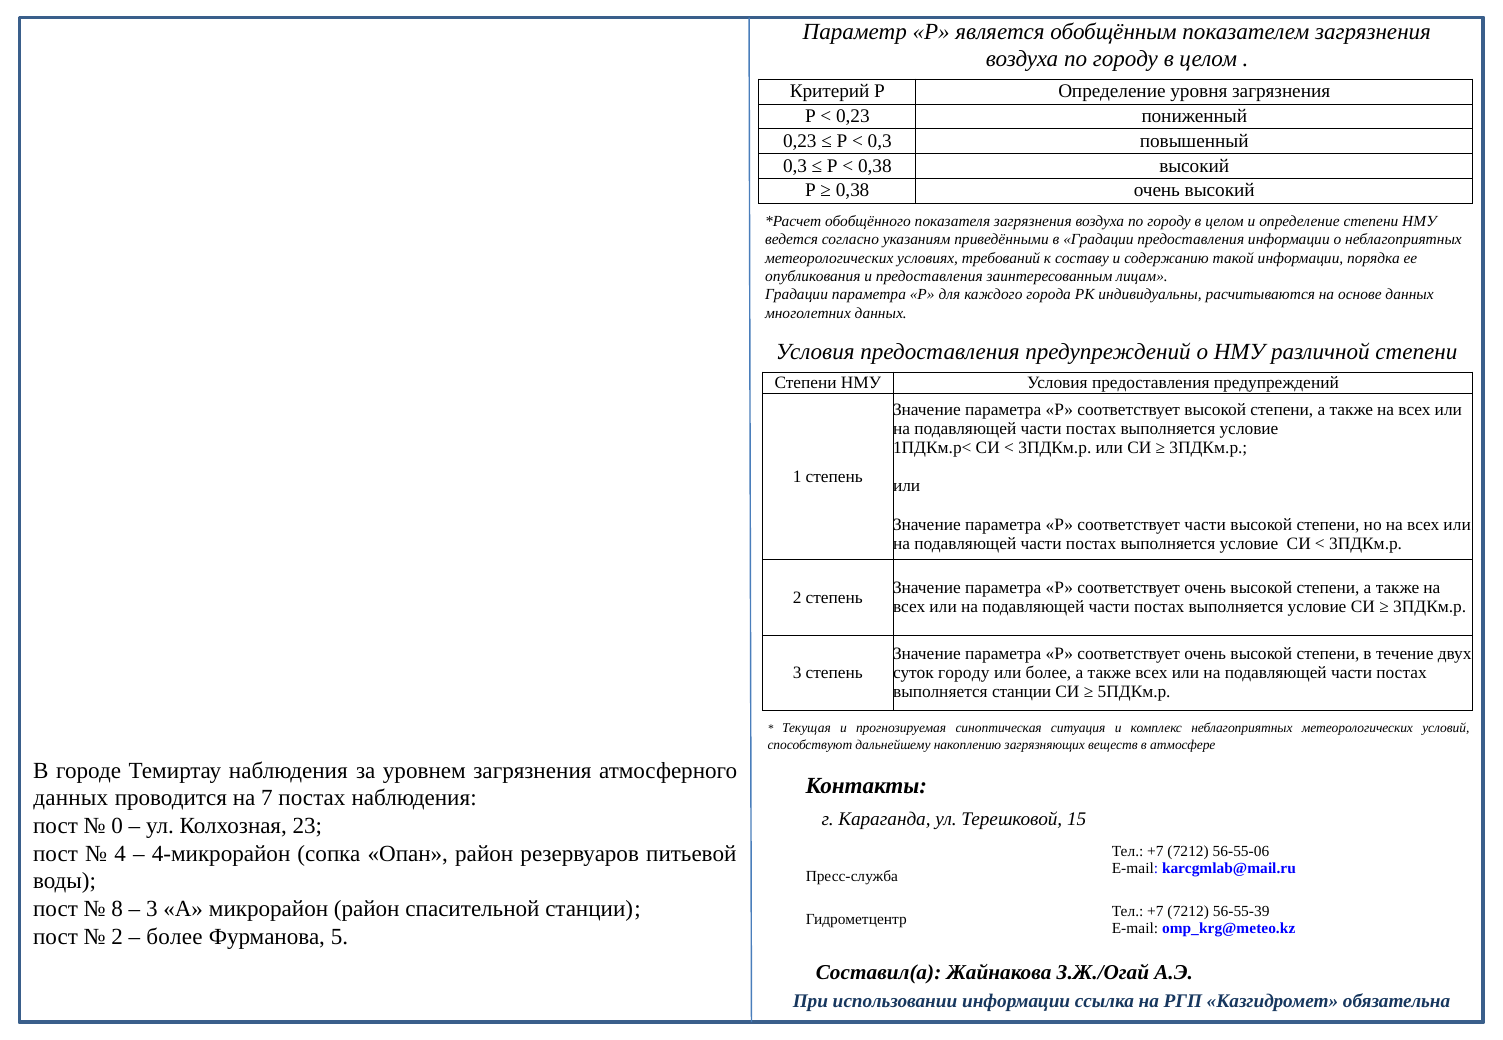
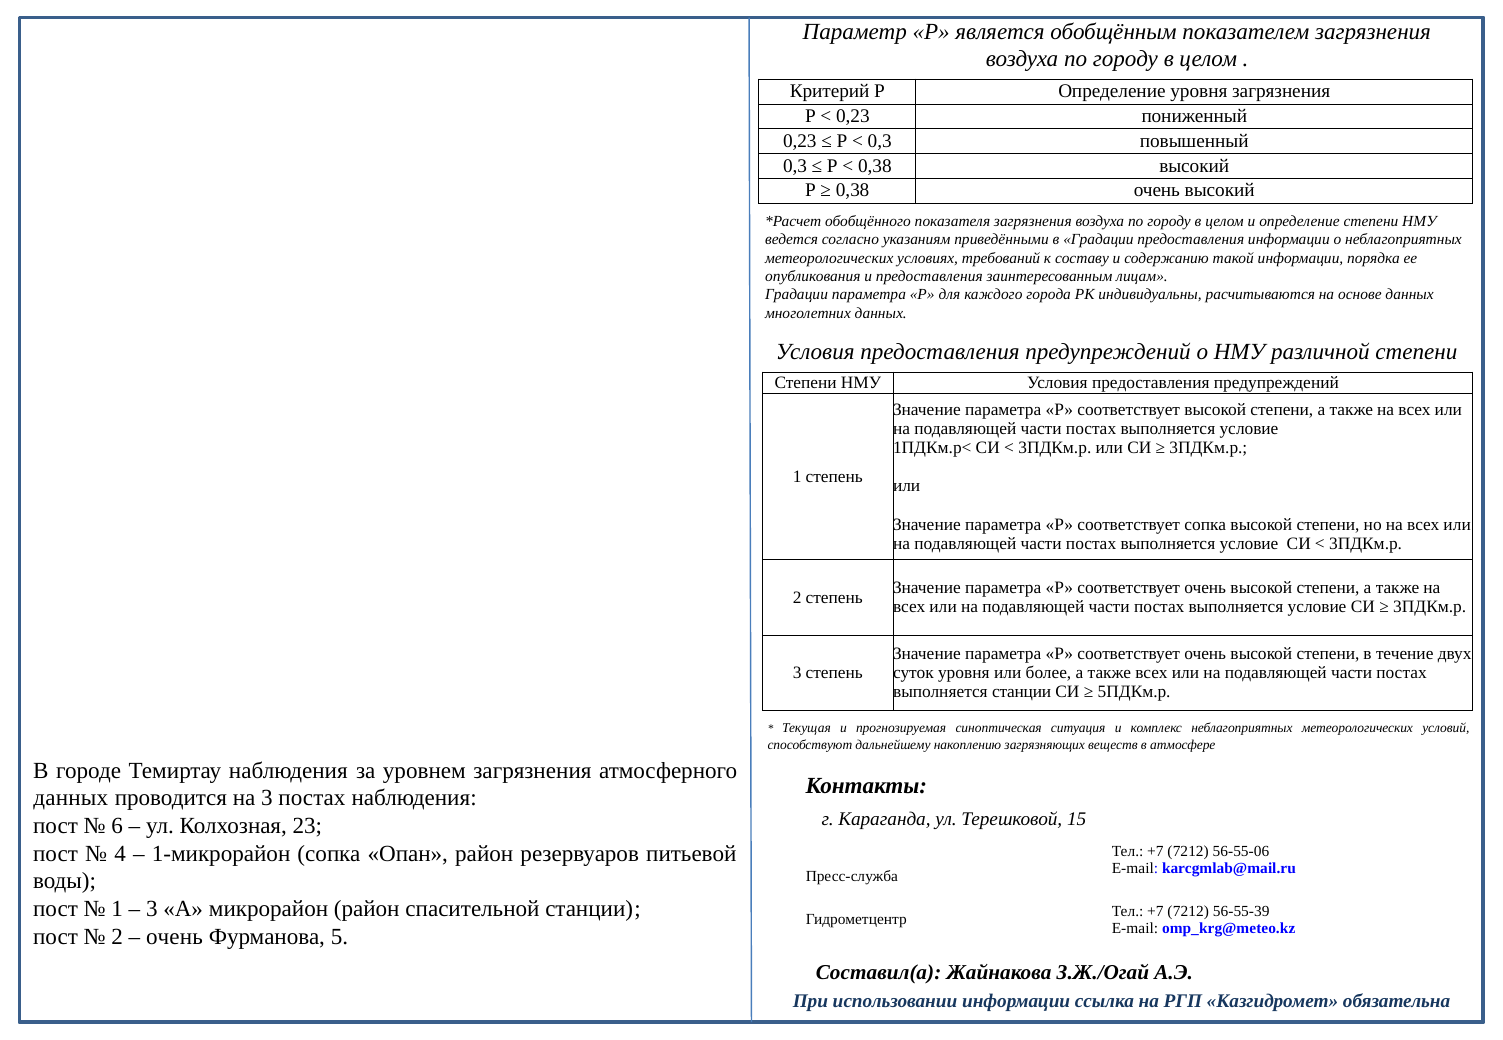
соответствует части: части -> сопка
суток городу: городу -> уровня
на 7: 7 -> 3
0: 0 -> 6
4-микрорайон: 4-микрорайон -> 1-микрорайон
8 at (117, 910): 8 -> 1
более at (174, 937): более -> очень
